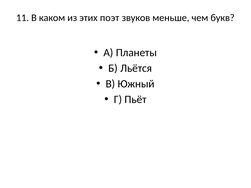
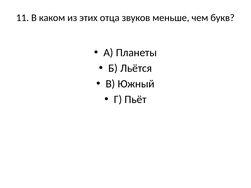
поэт: поэт -> отца
